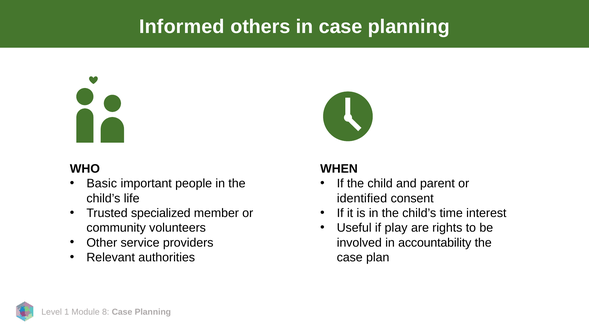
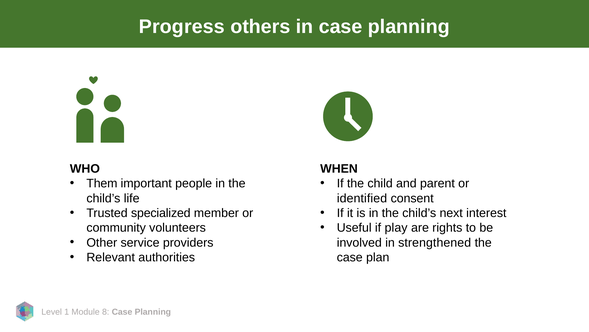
Informed: Informed -> Progress
Basic: Basic -> Them
time: time -> next
accountability: accountability -> strengthened
